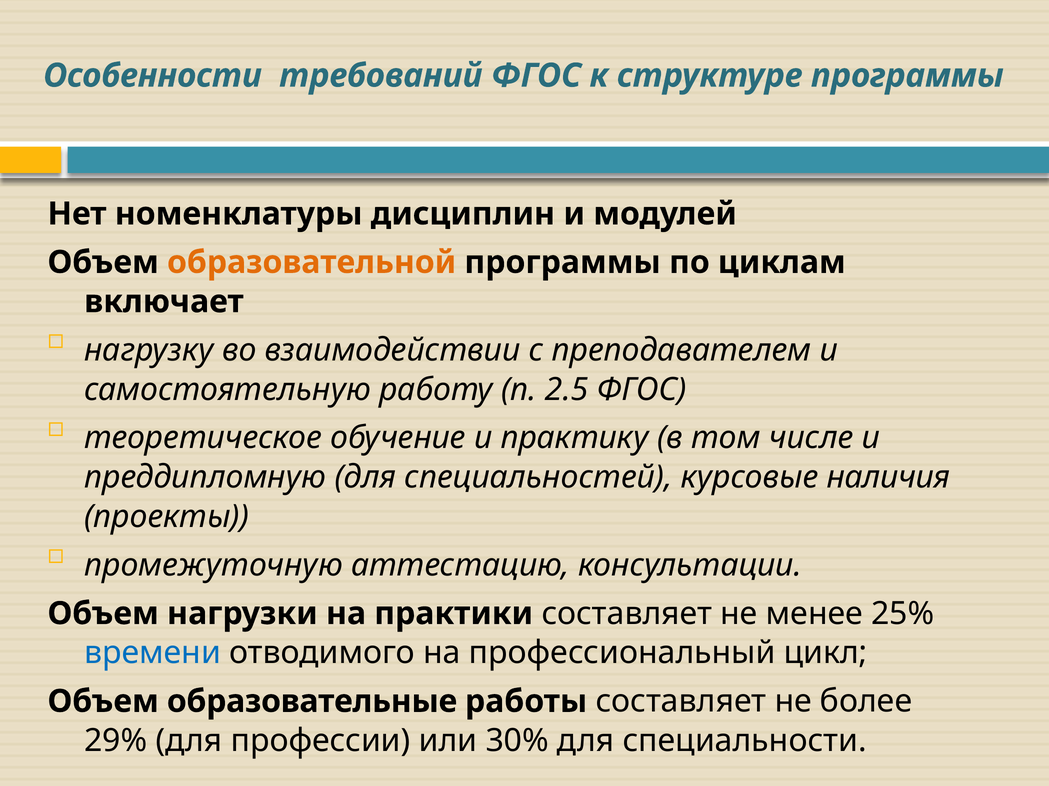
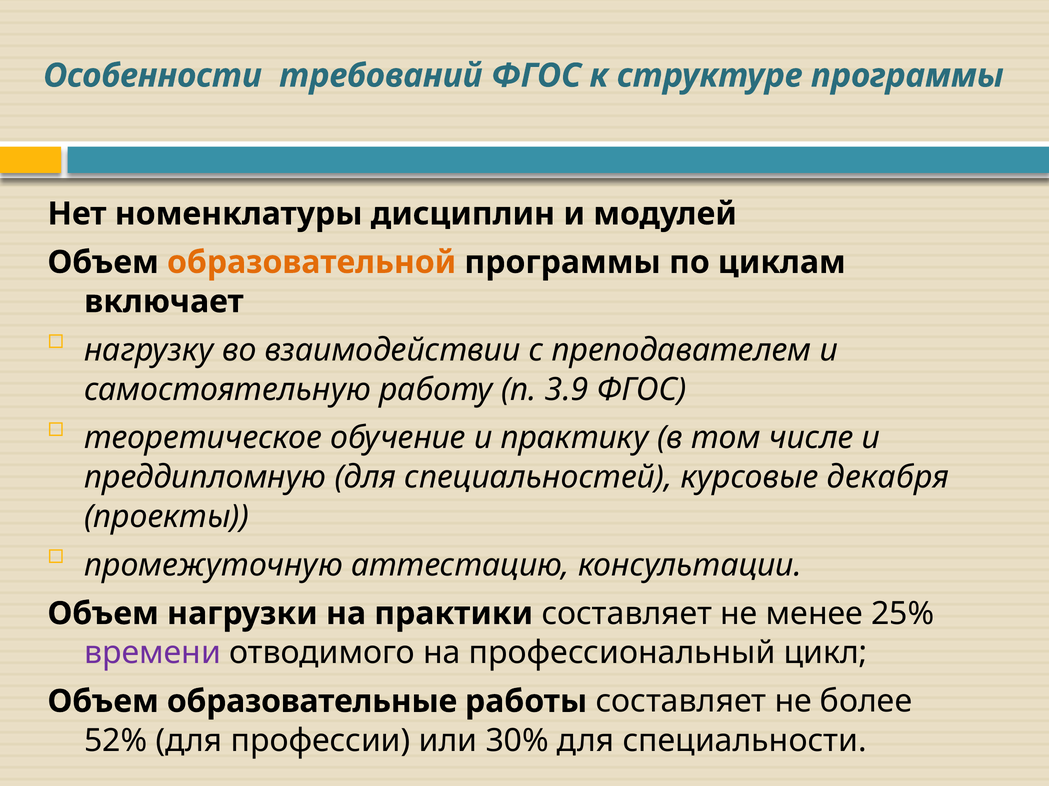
2.5: 2.5 -> 3.9
наличия: наличия -> декабря
времени colour: blue -> purple
29%: 29% -> 52%
